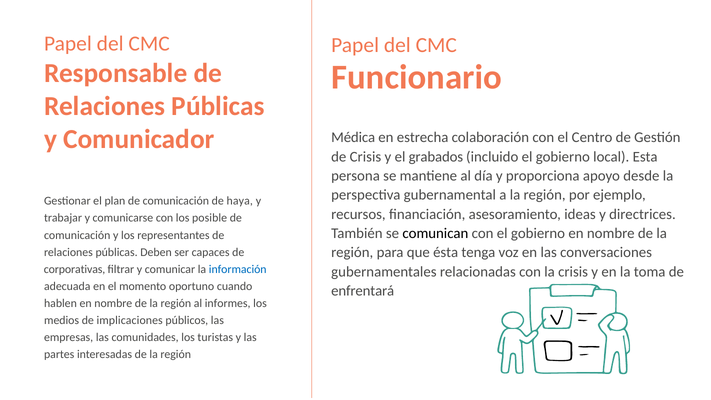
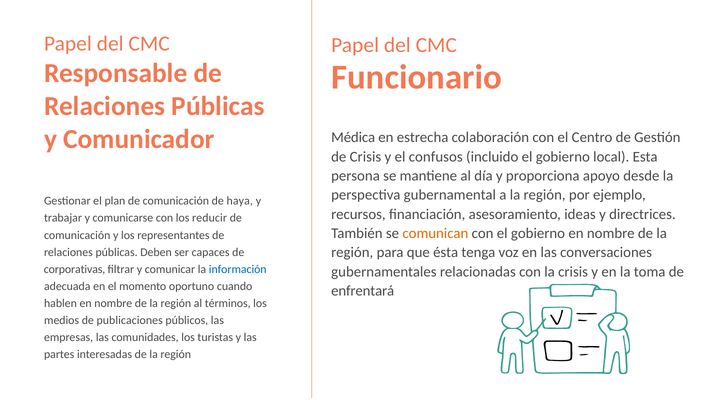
grabados: grabados -> confusos
posible: posible -> reducir
comunican colour: black -> orange
informes: informes -> términos
implicaciones: implicaciones -> publicaciones
